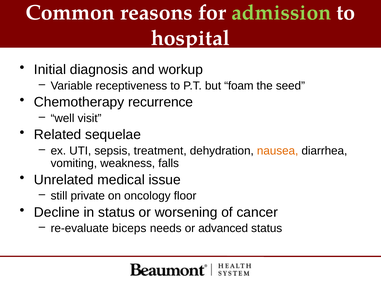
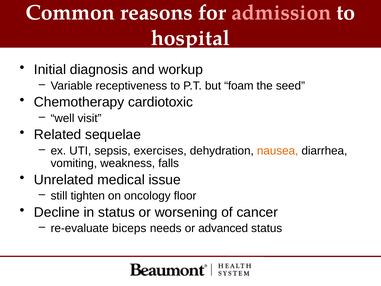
admission colour: light green -> pink
recurrence: recurrence -> cardiotoxic
treatment: treatment -> exercises
private: private -> tighten
